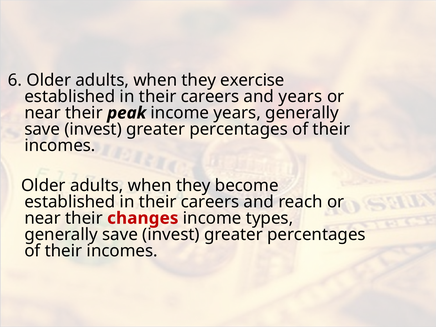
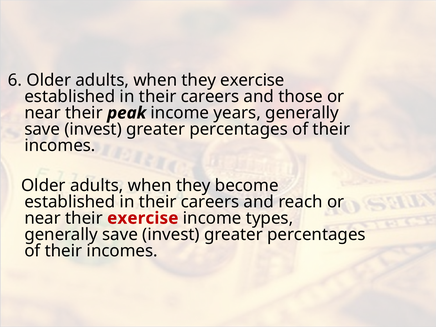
and years: years -> those
their changes: changes -> exercise
